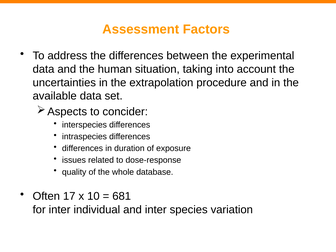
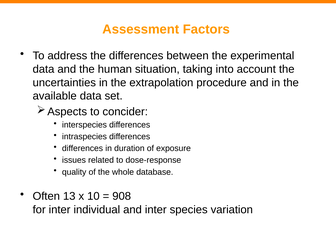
17: 17 -> 13
681: 681 -> 908
